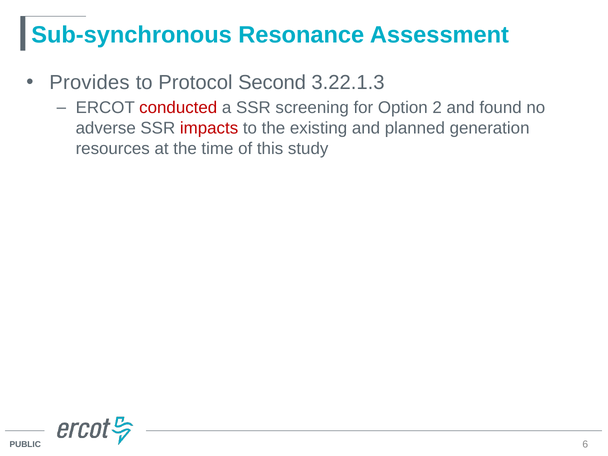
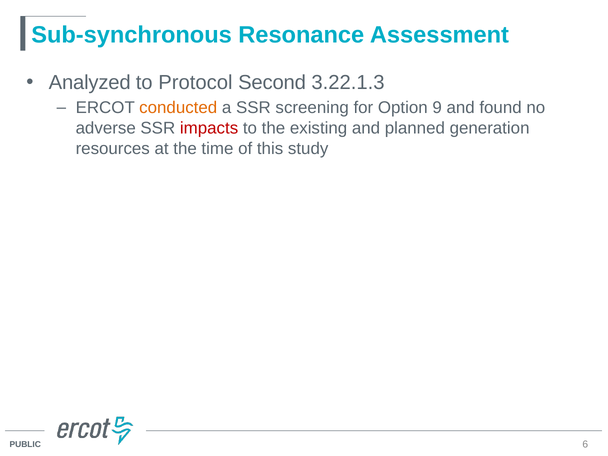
Provides: Provides -> Analyzed
conducted colour: red -> orange
2: 2 -> 9
